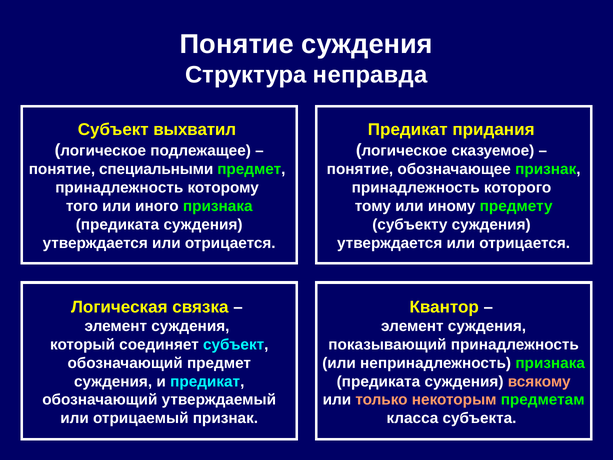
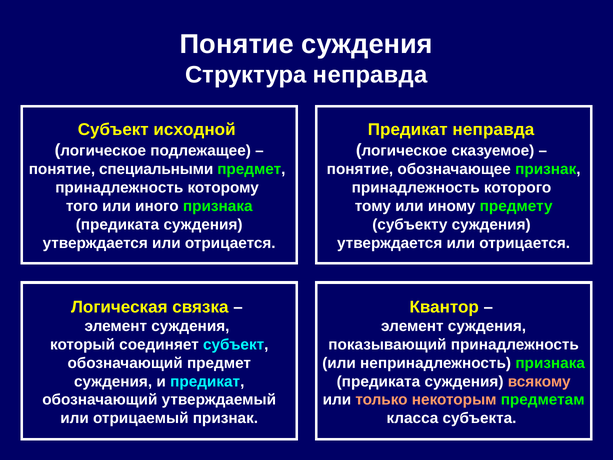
выхватил: выхватил -> исходной
Предикат придания: придания -> неправда
